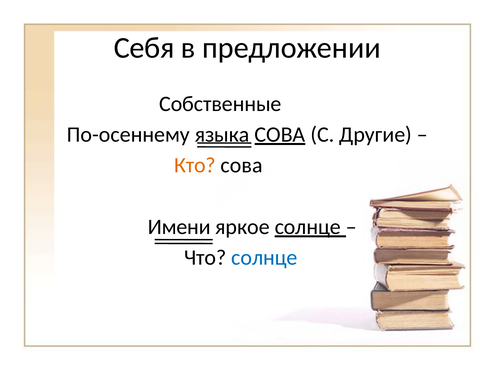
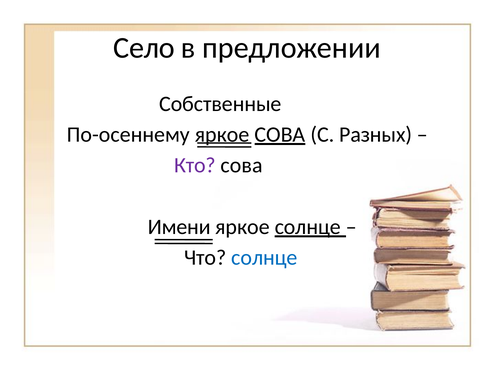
Себя: Себя -> Село
По-осеннему языка: языка -> яркое
Другие: Другие -> Разных
Кто colour: orange -> purple
